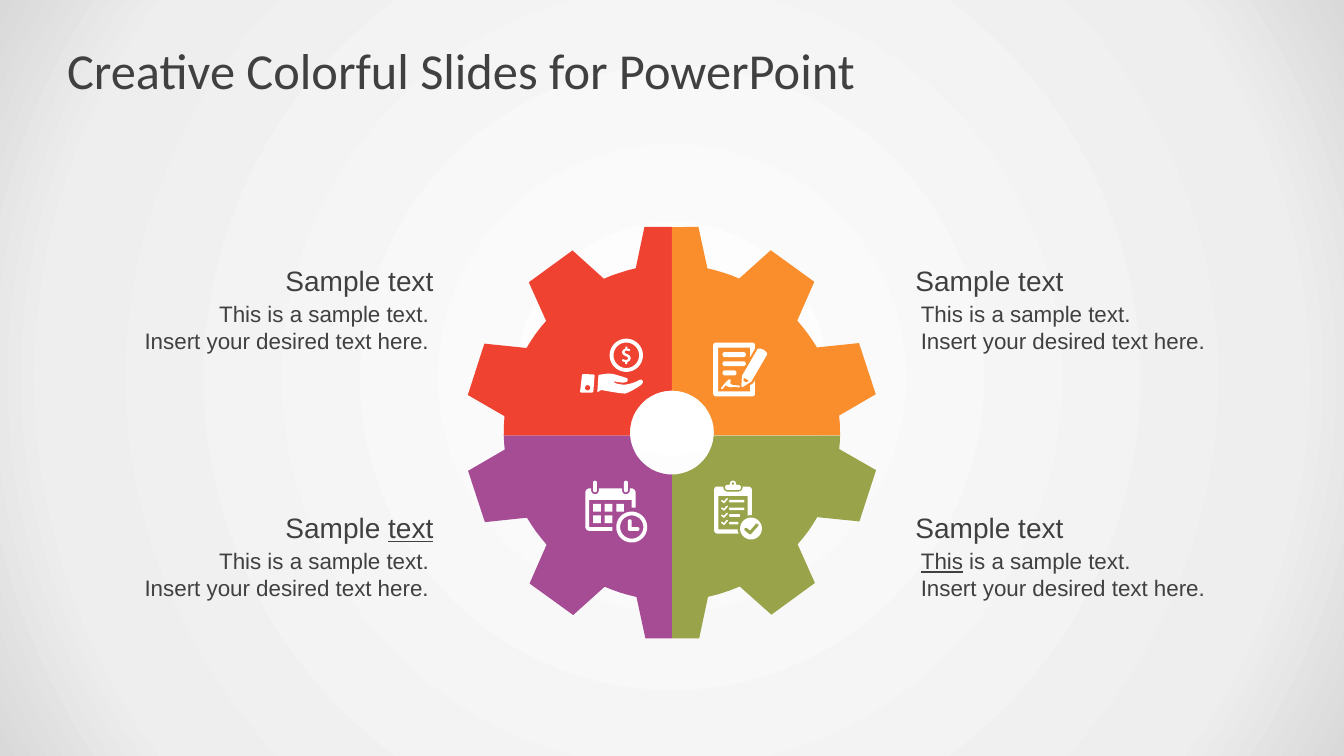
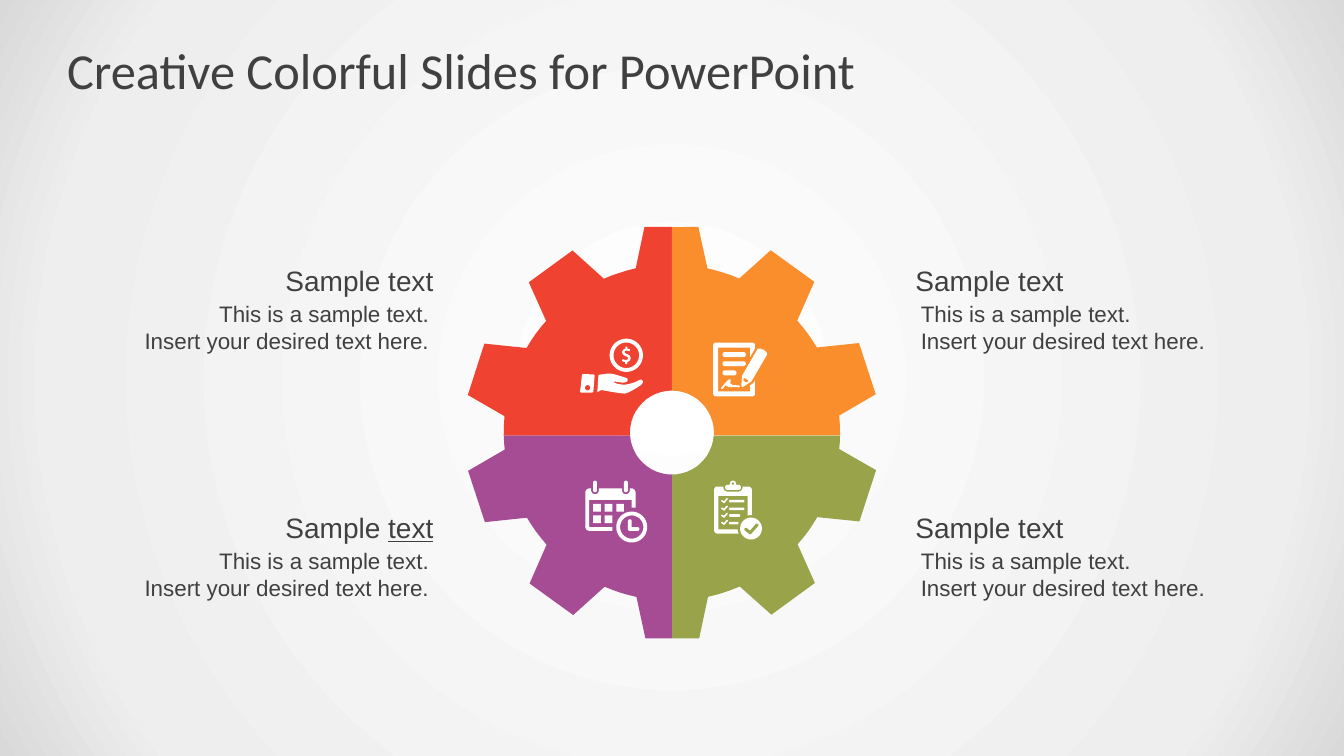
This at (942, 562) underline: present -> none
